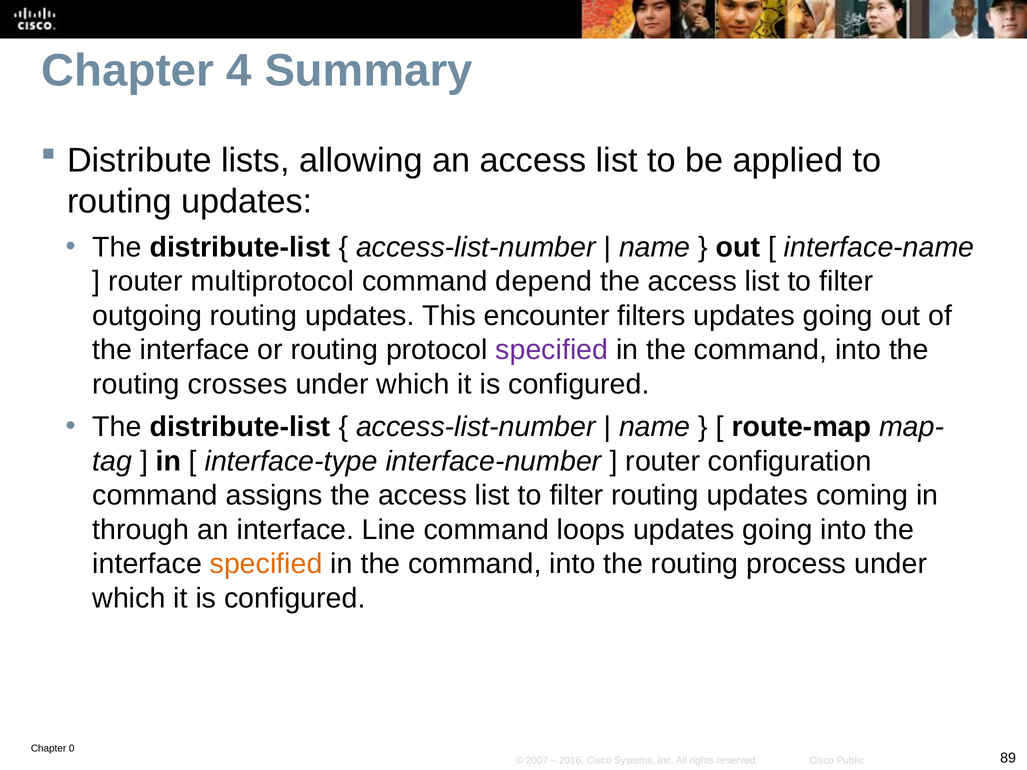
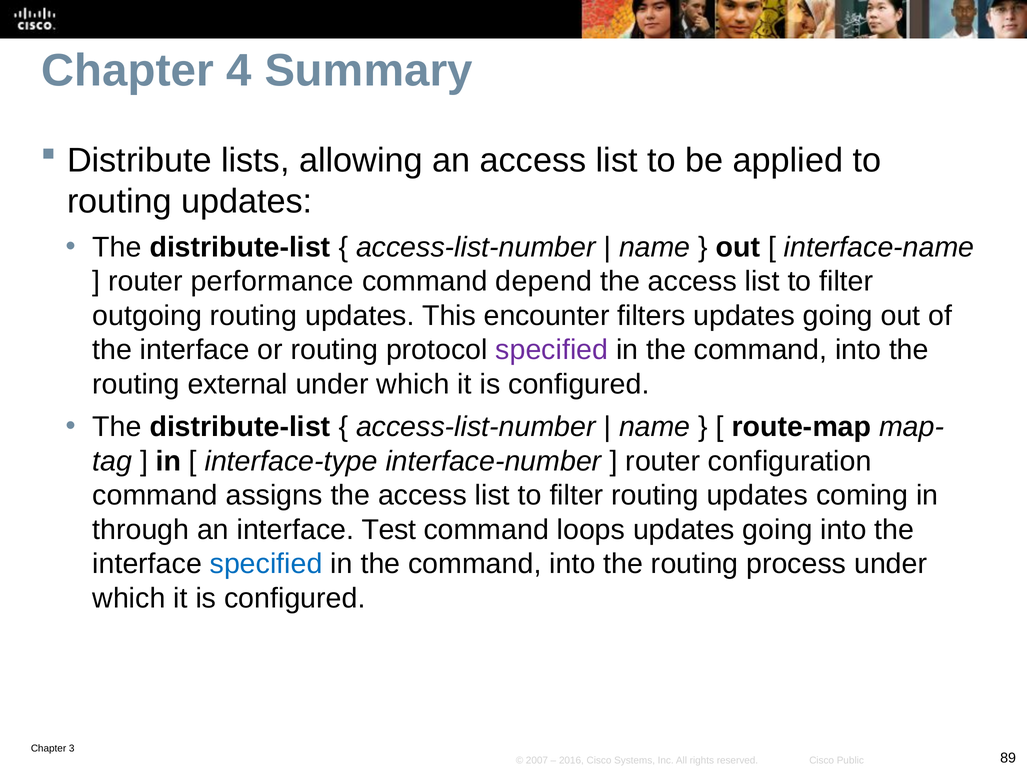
multiprotocol: multiprotocol -> performance
crosses: crosses -> external
Line: Line -> Test
specified at (266, 564) colour: orange -> blue
0: 0 -> 3
